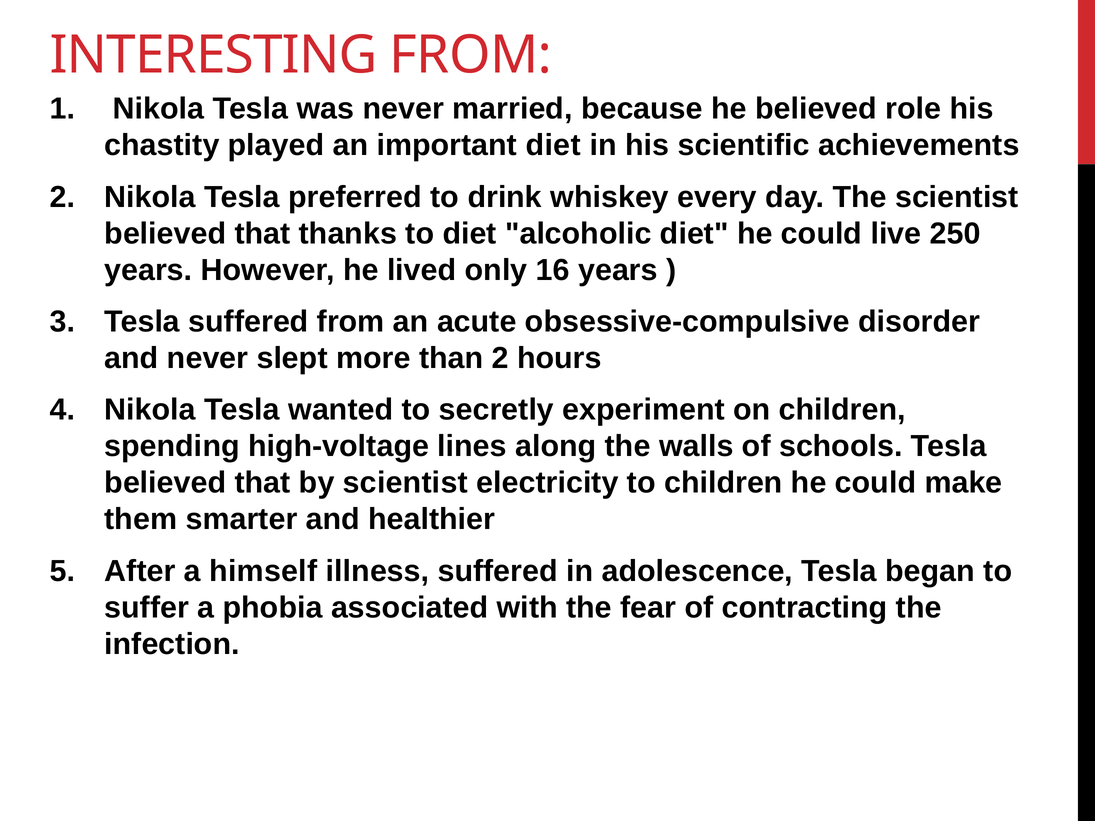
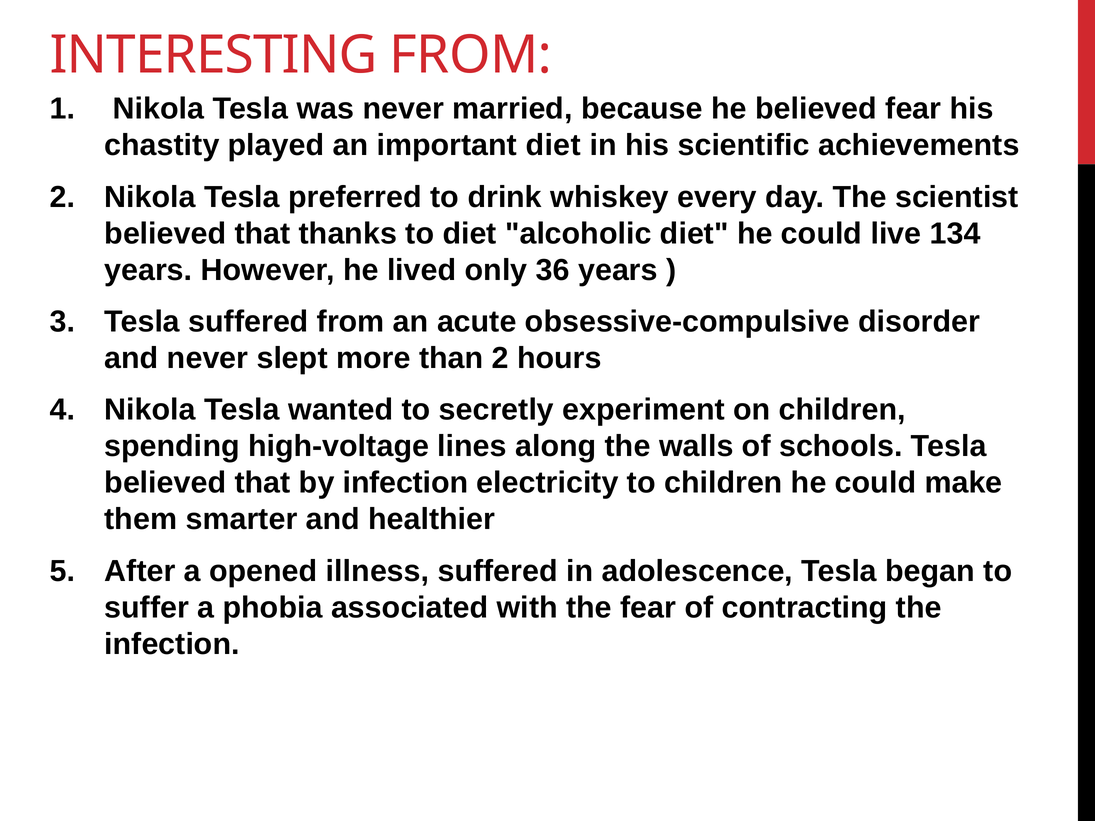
believed role: role -> fear
250: 250 -> 134
16: 16 -> 36
by scientist: scientist -> infection
himself: himself -> opened
